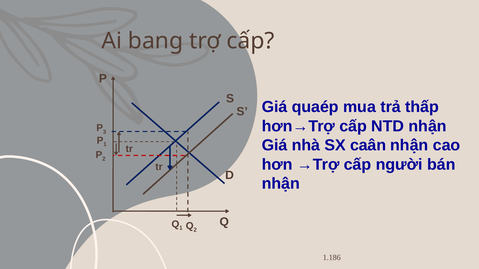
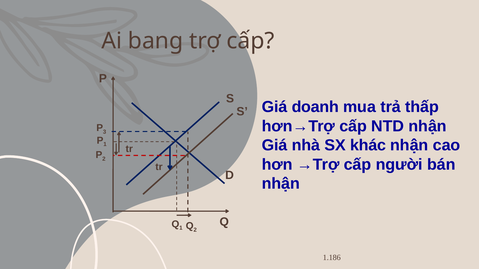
quaép: quaép -> doanh
caân: caân -> khác
